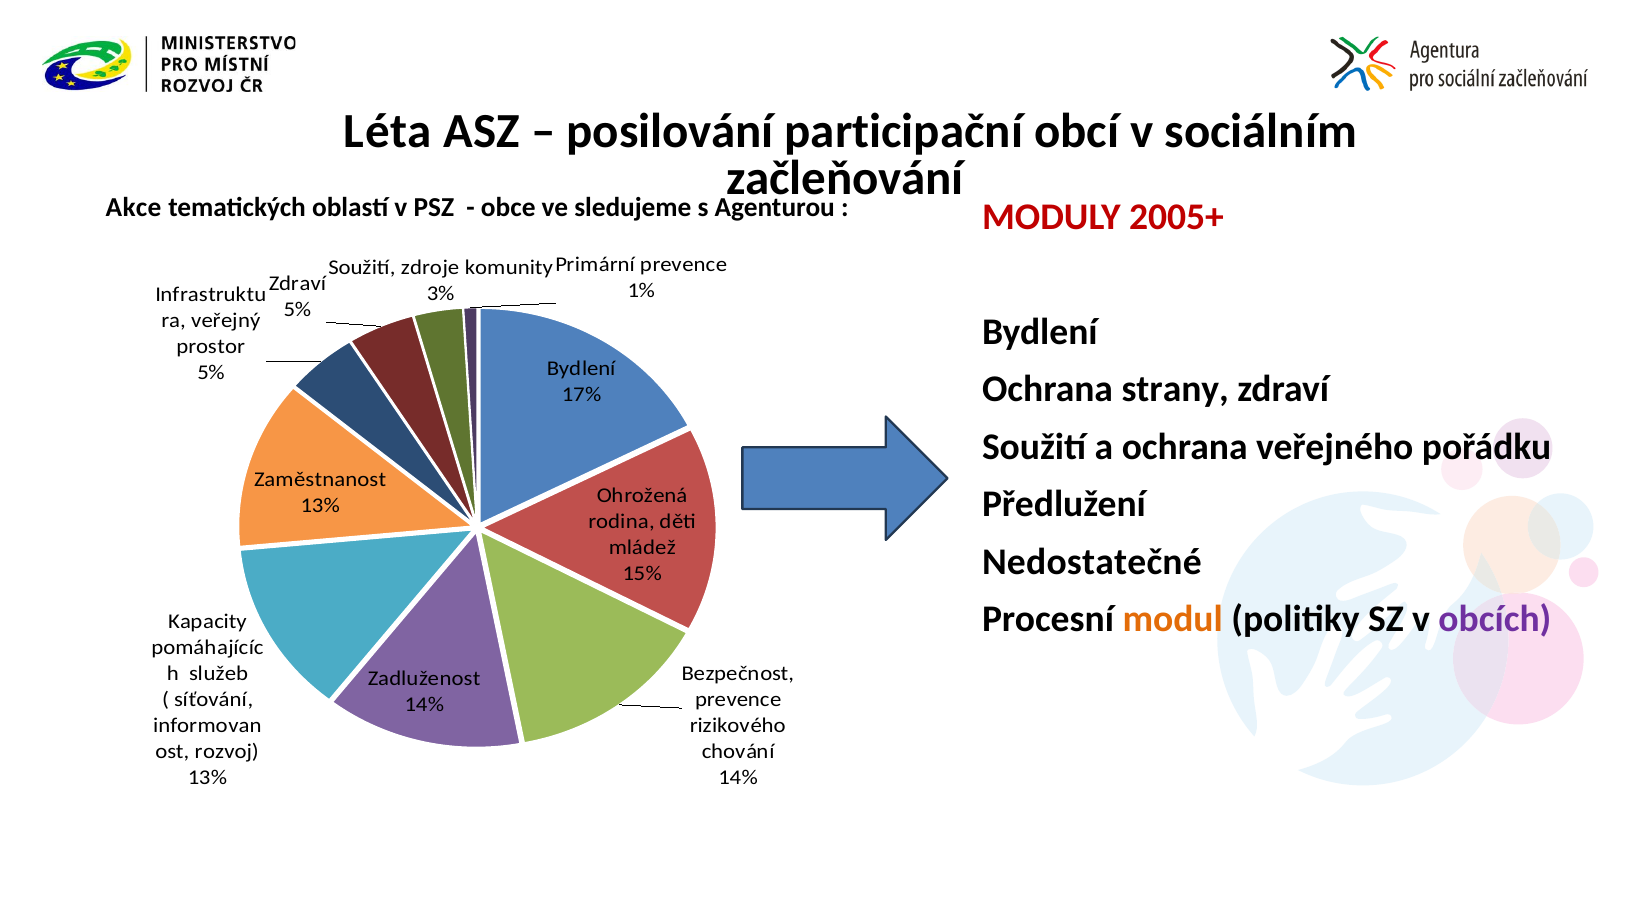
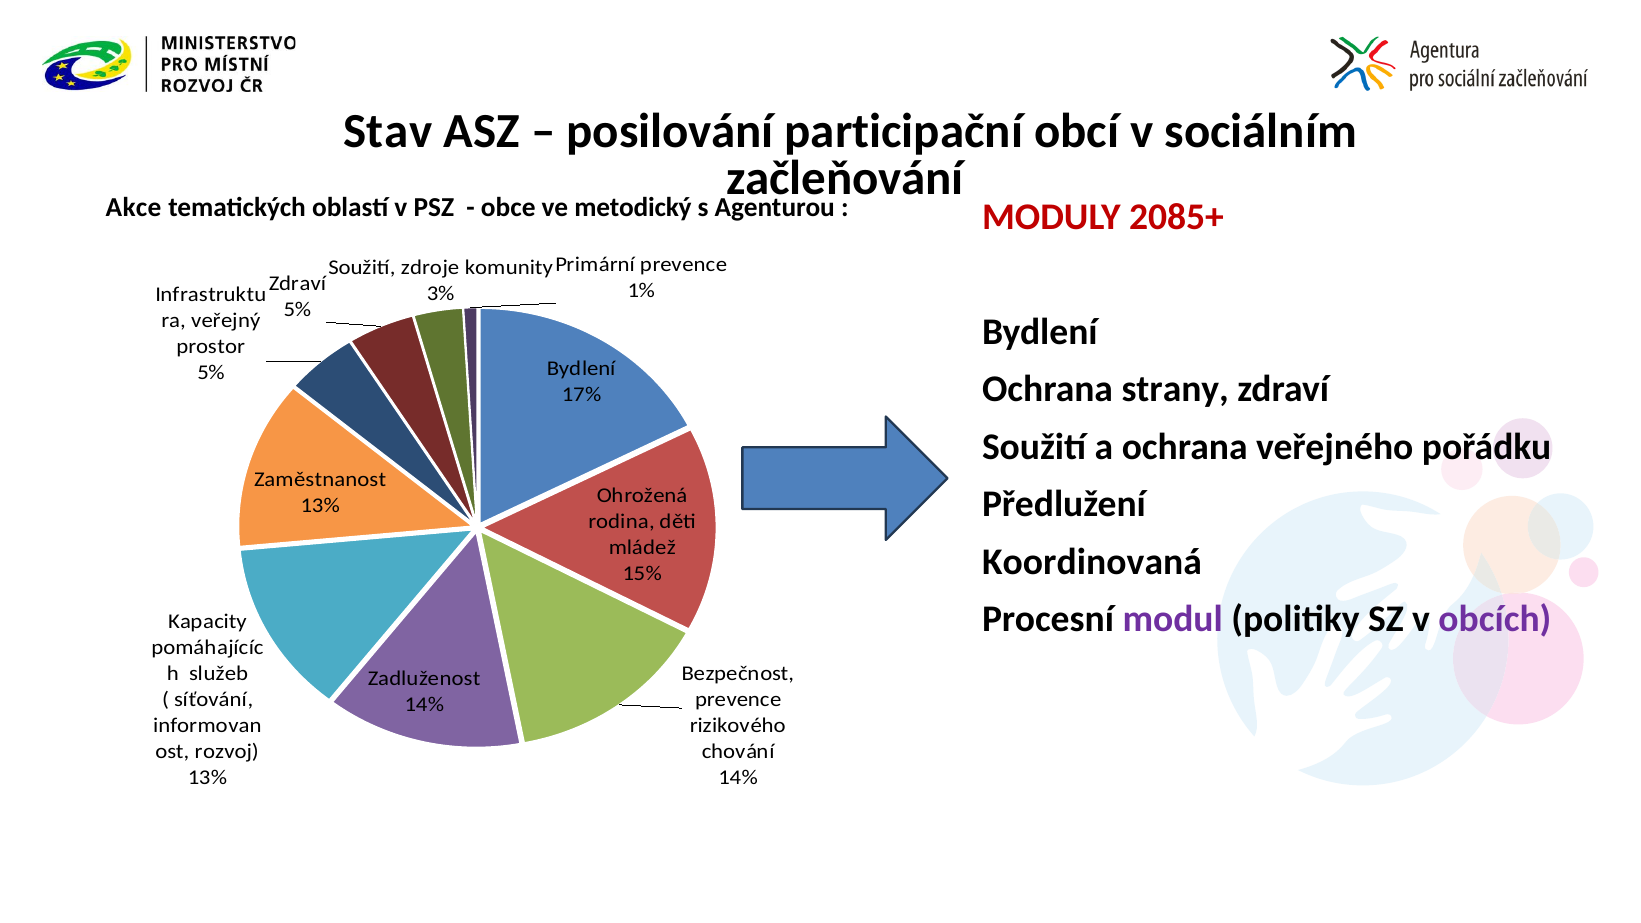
Léta: Léta -> Stav
sledujeme: sledujeme -> metodický
2005+: 2005+ -> 2085+
Nedostatečné: Nedostatečné -> Koordinovaná
modul colour: orange -> purple
